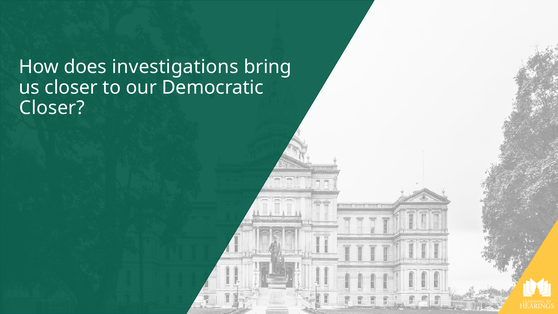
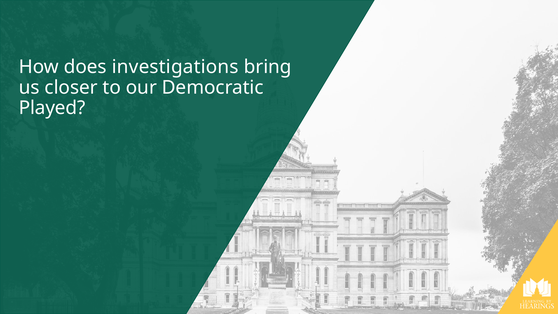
Closer at (52, 108): Closer -> Played
